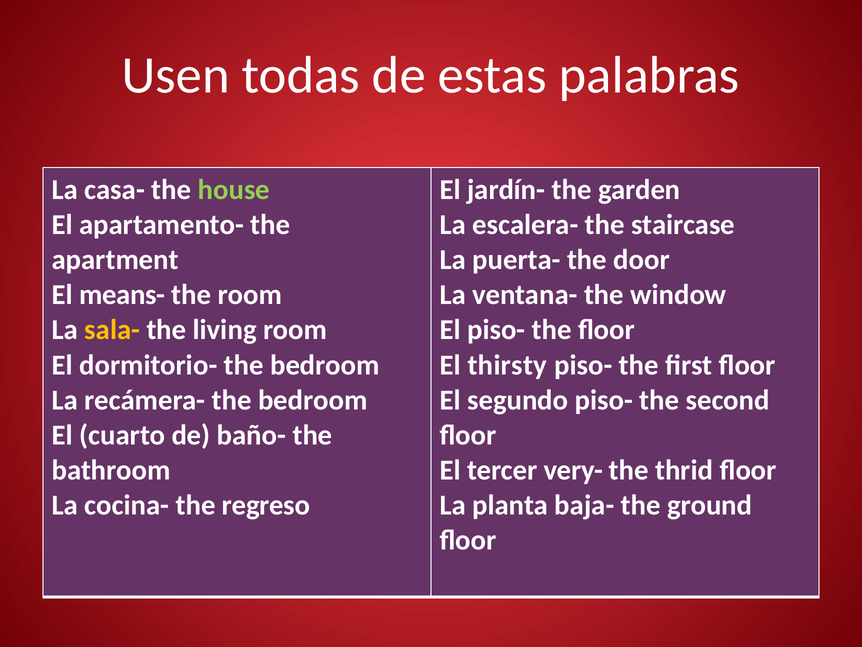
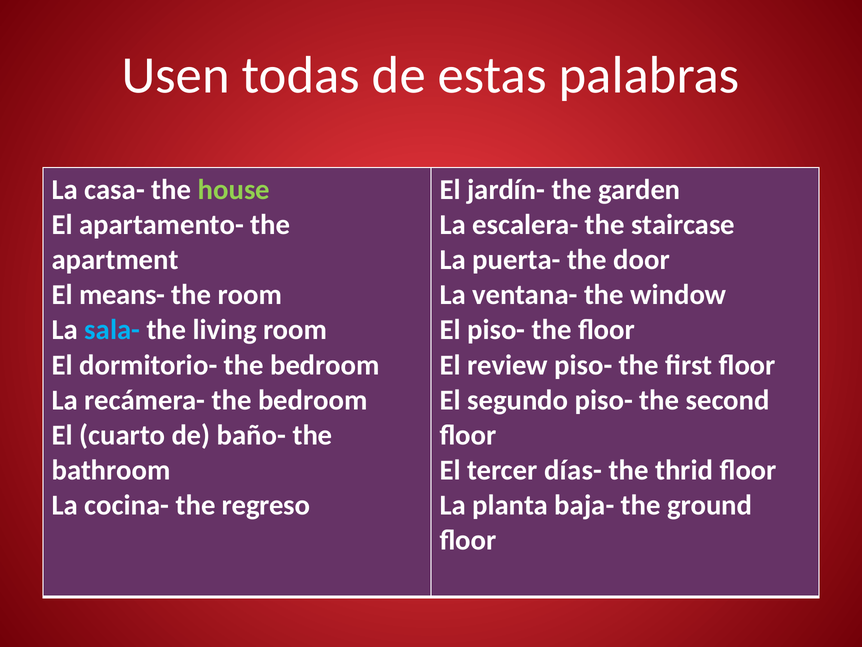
sala- colour: yellow -> light blue
thirsty: thirsty -> review
very-: very- -> días-
